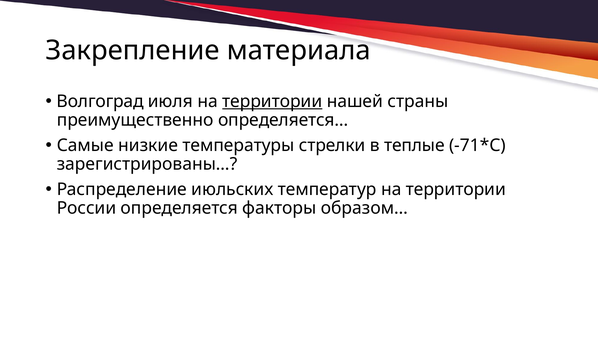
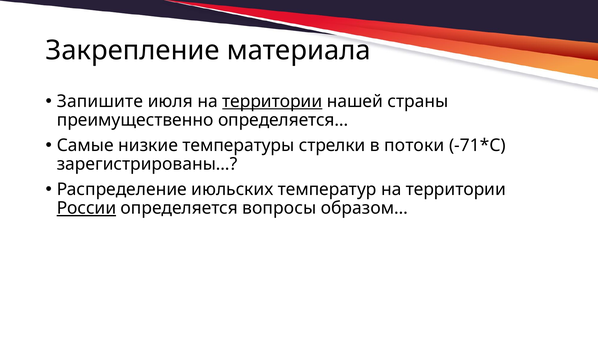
Волгоград: Волгоград -> Запишите
теплые: теплые -> потоки
России underline: none -> present
факторы: факторы -> вопросы
